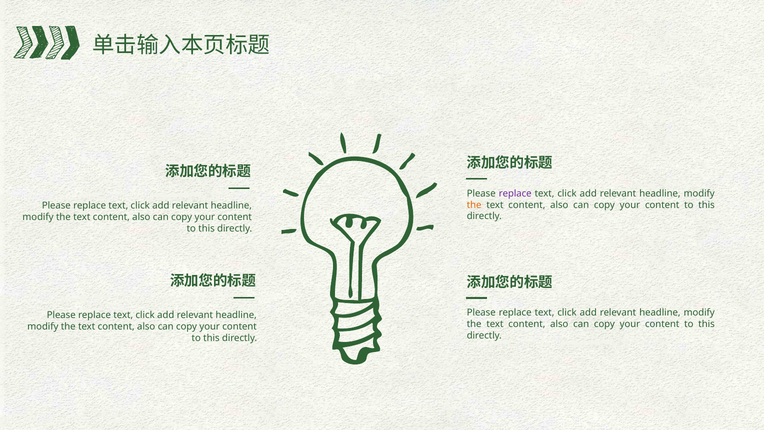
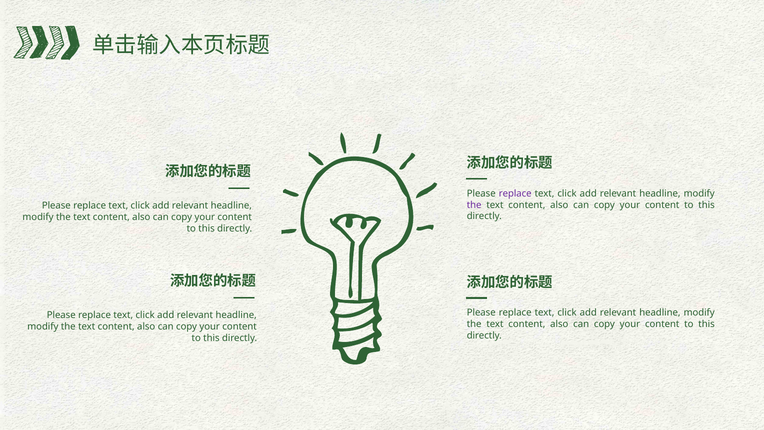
the at (474, 205) colour: orange -> purple
